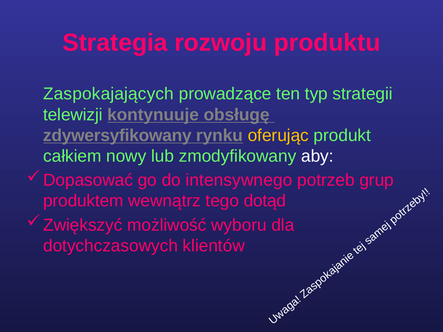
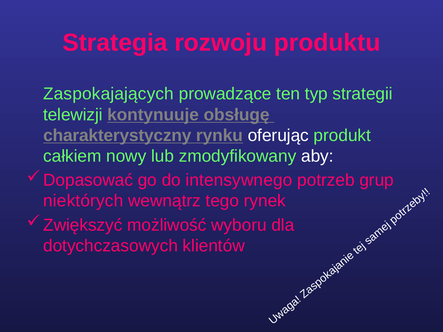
zdywersyfikowany: zdywersyfikowany -> charakterystyczny
oferując colour: yellow -> white
produktem: produktem -> niektórych
dotąd: dotąd -> rynek
